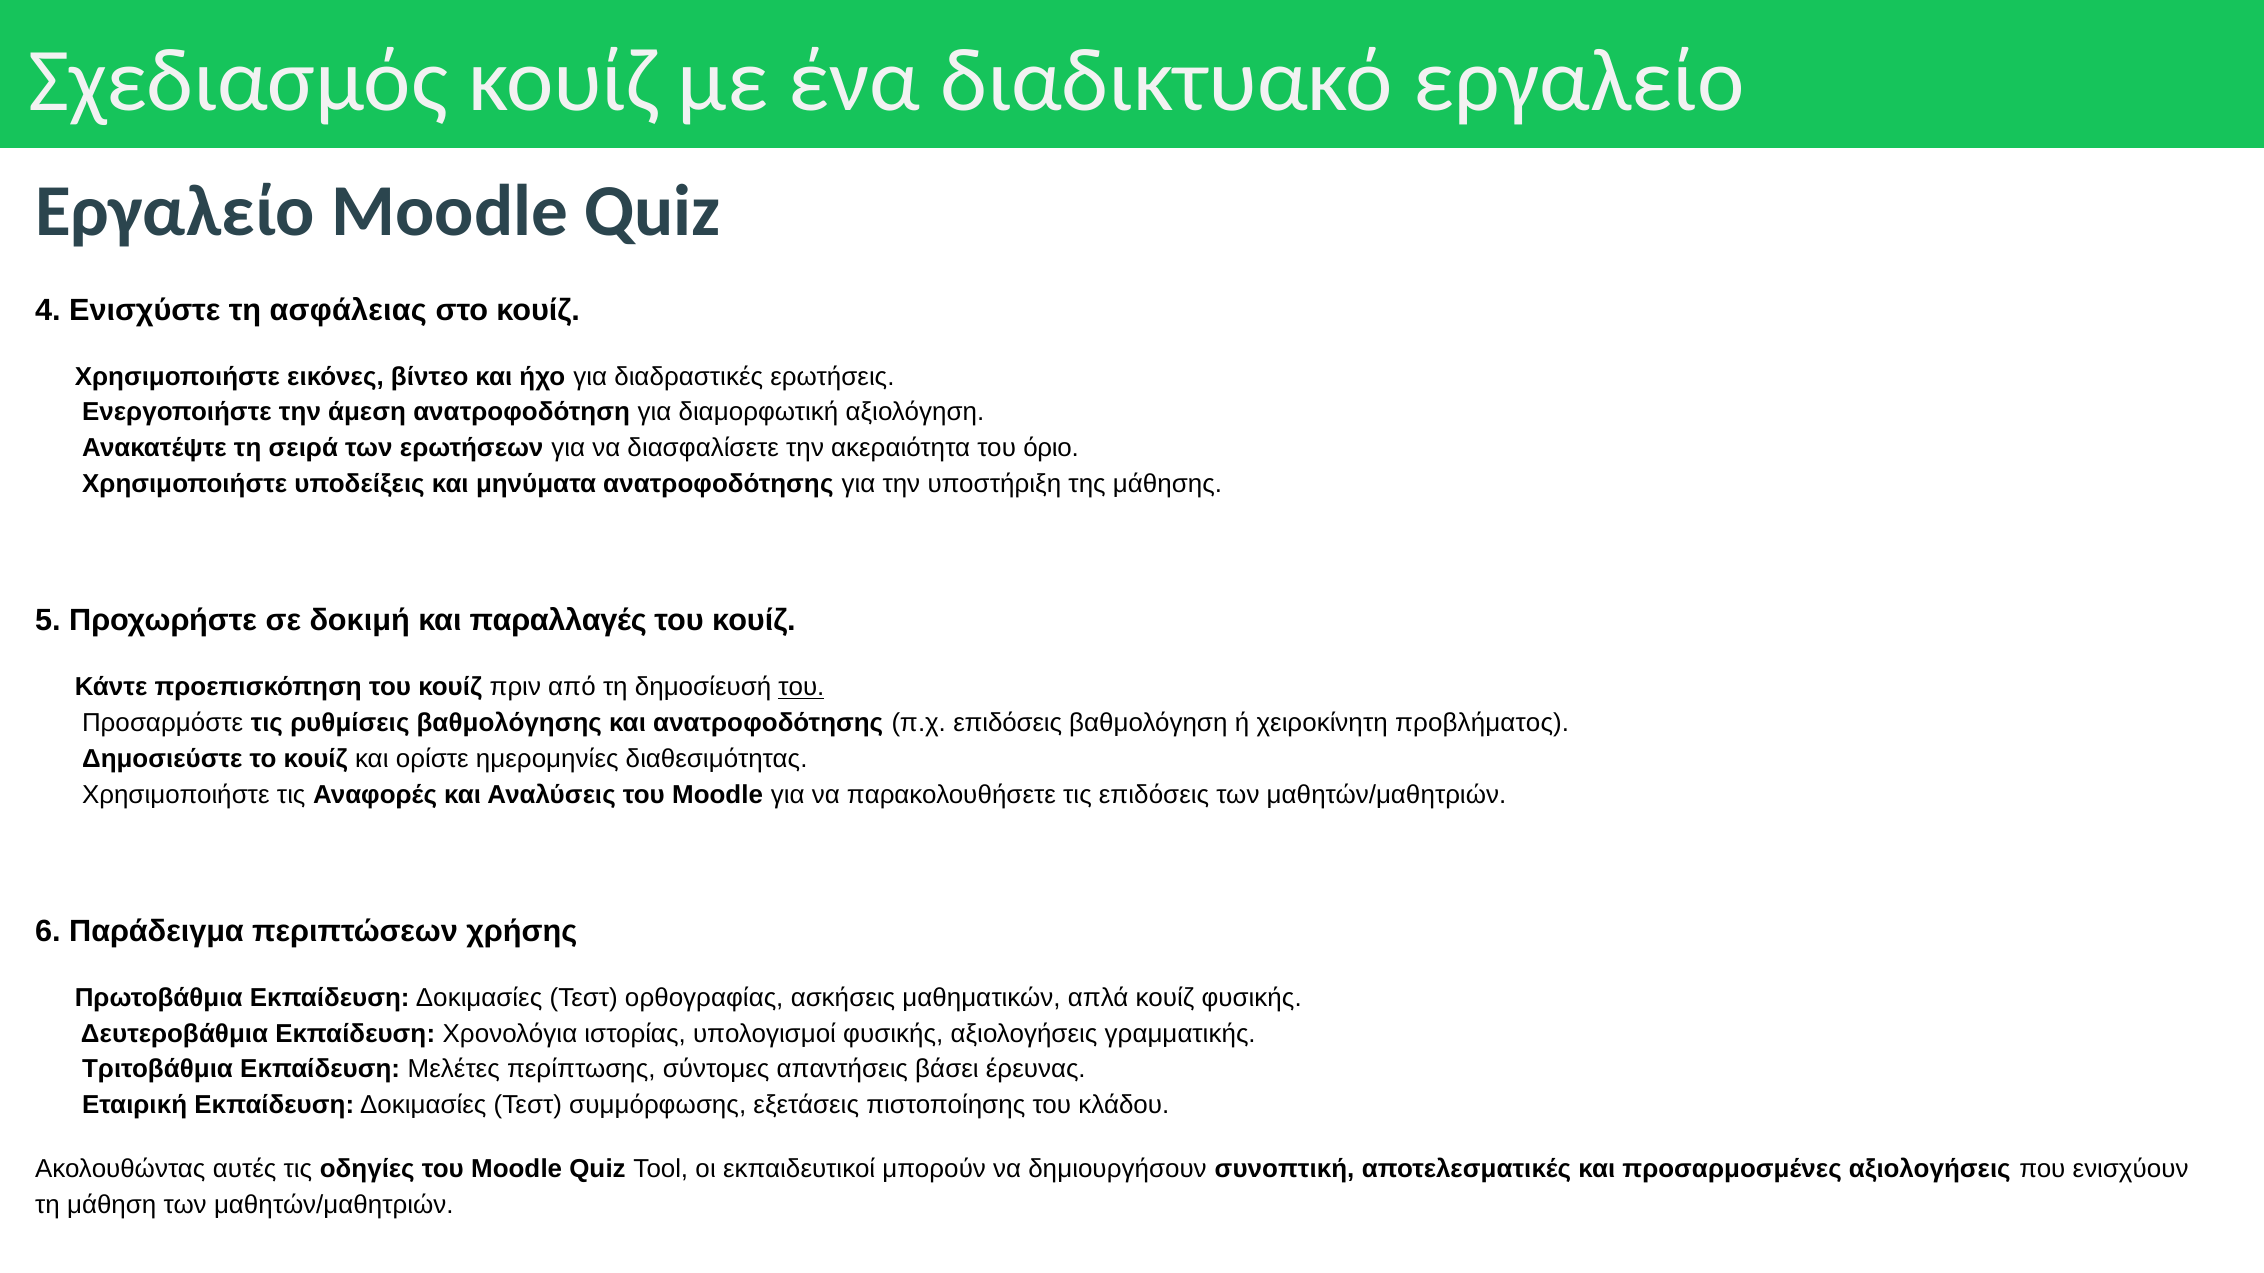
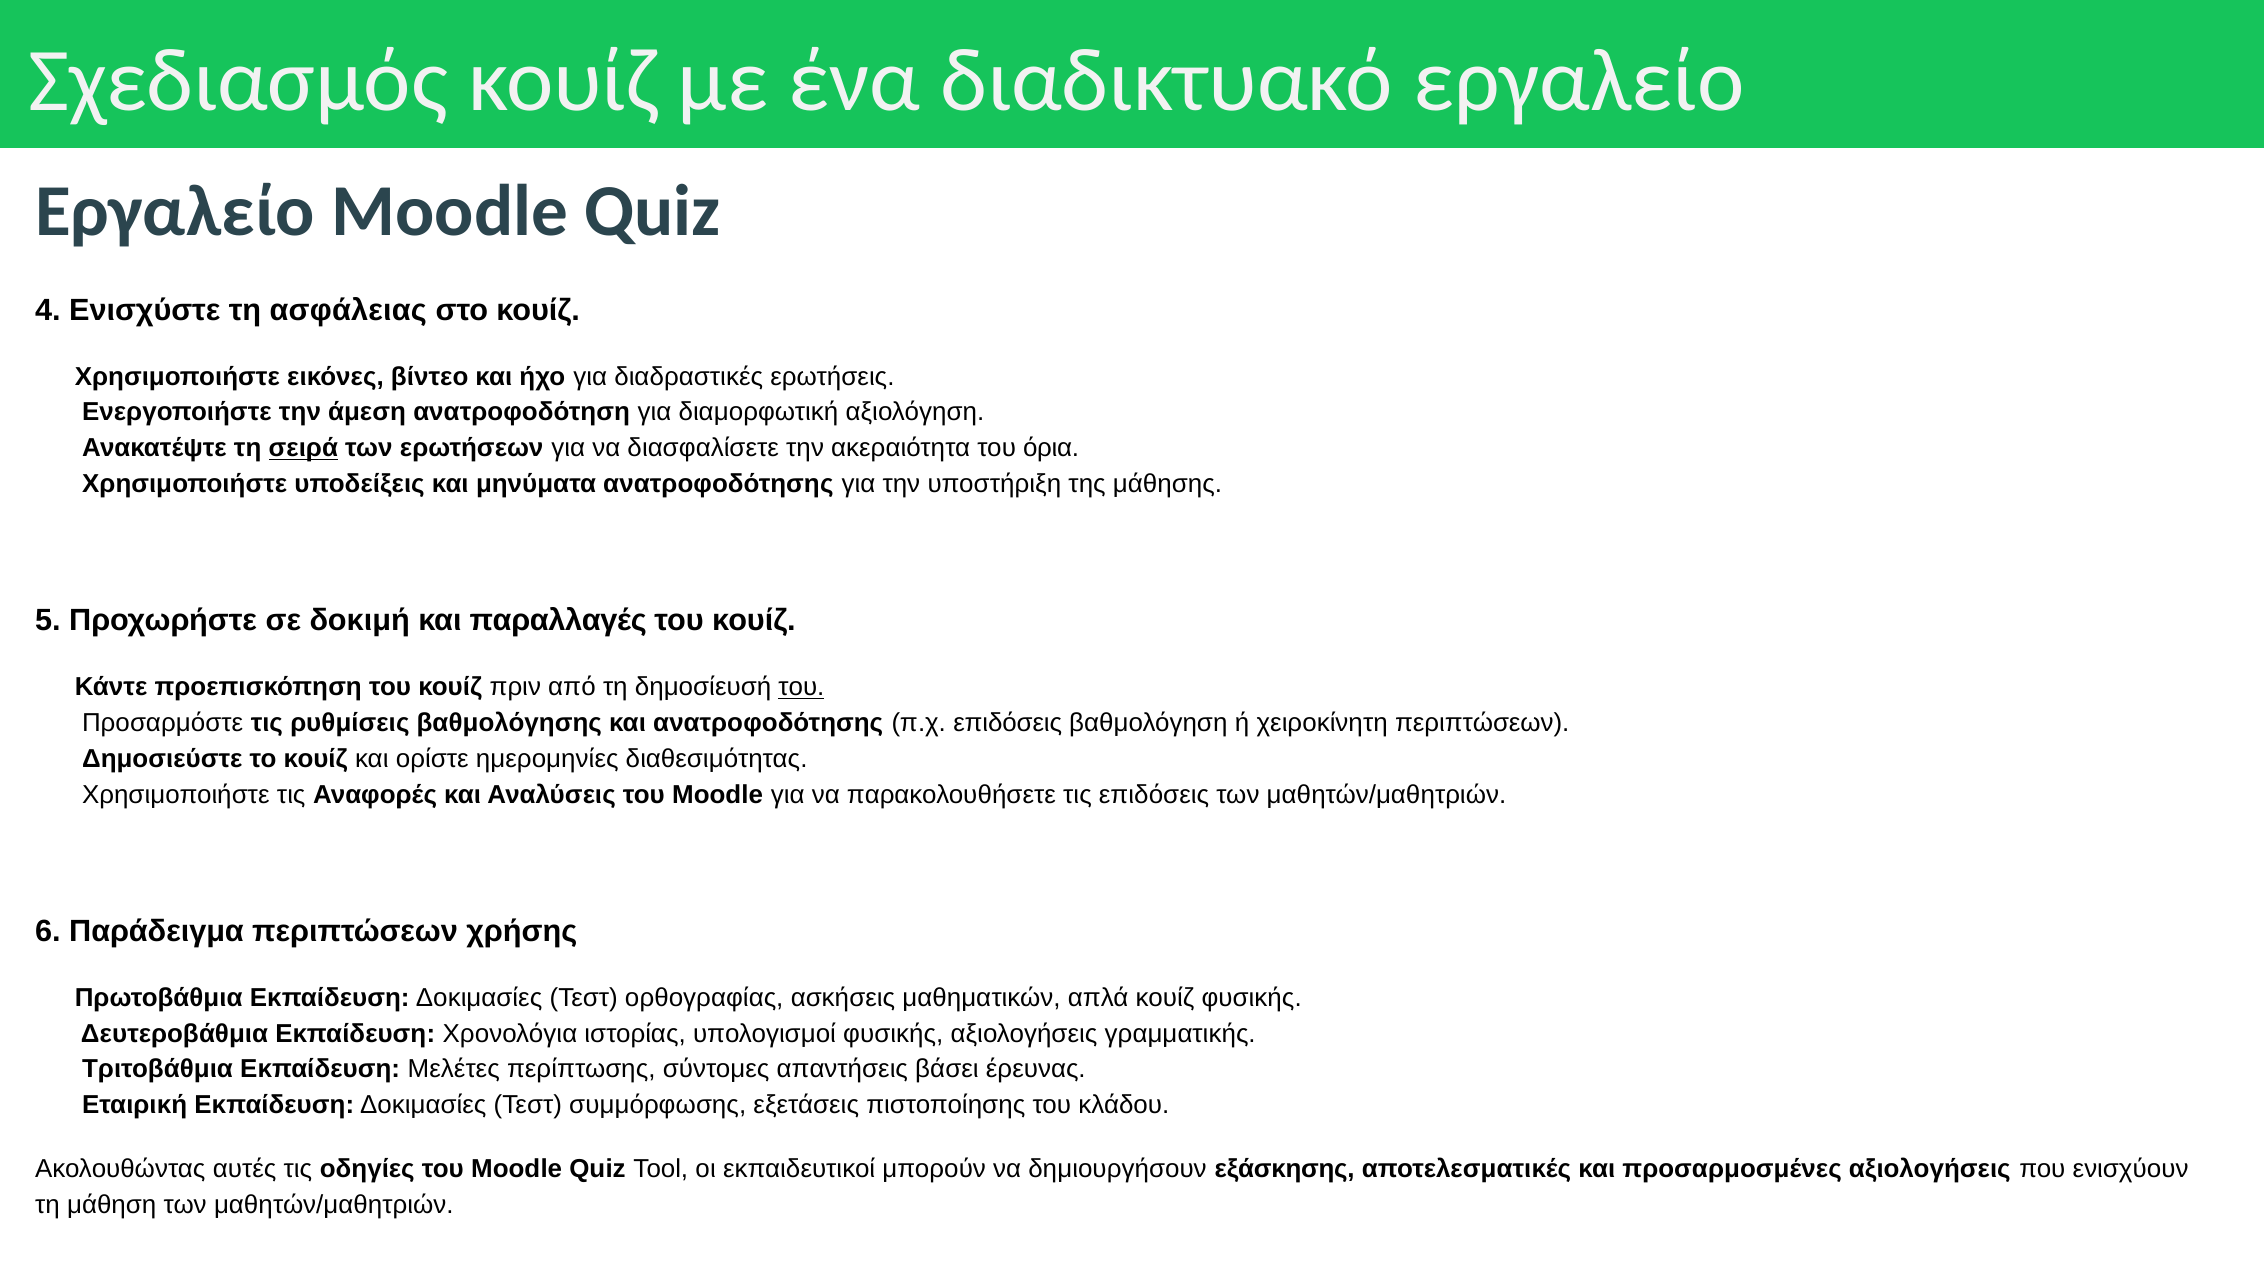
σειρά underline: none -> present
όριο: όριο -> όρια
χειροκίνητη προβλήματος: προβλήματος -> περιπτώσεων
συνοπτική: συνοπτική -> εξάσκησης
